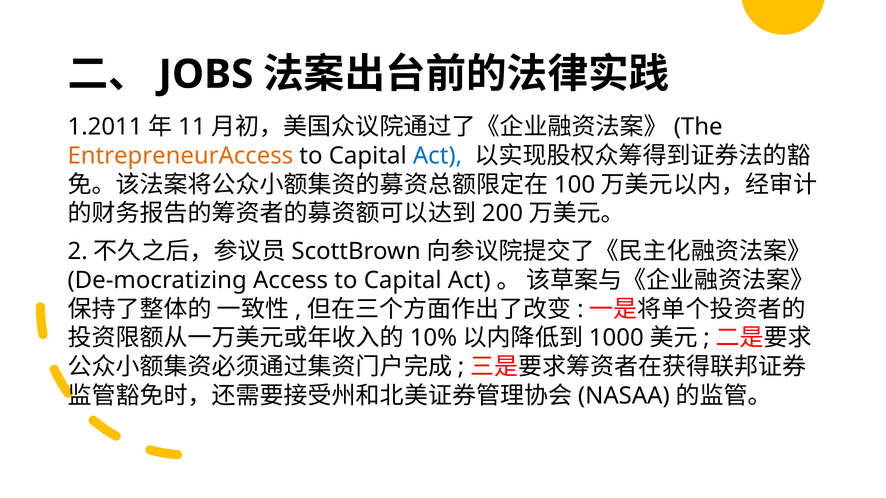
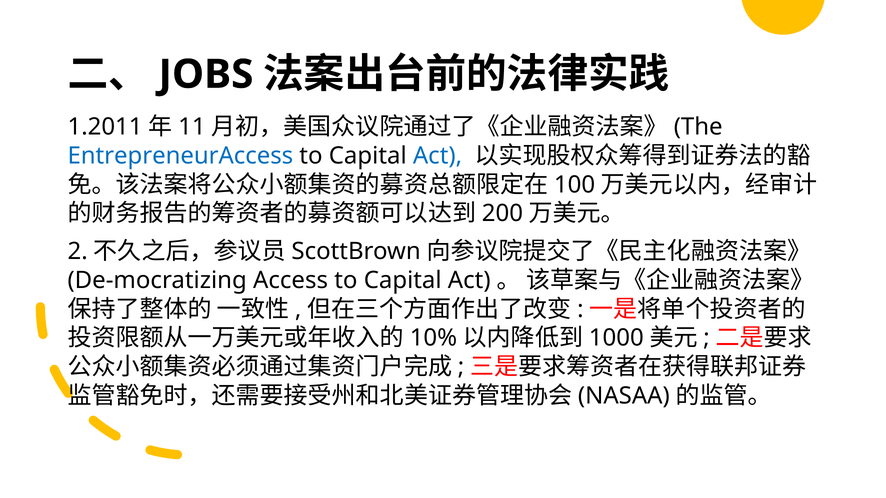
EntrepreneurAccess colour: orange -> blue
